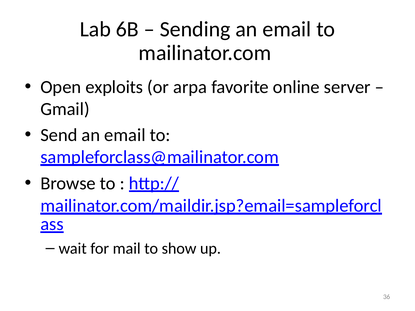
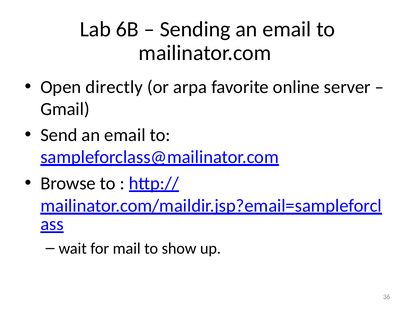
exploits: exploits -> directly
